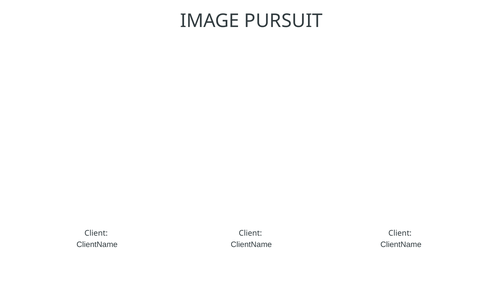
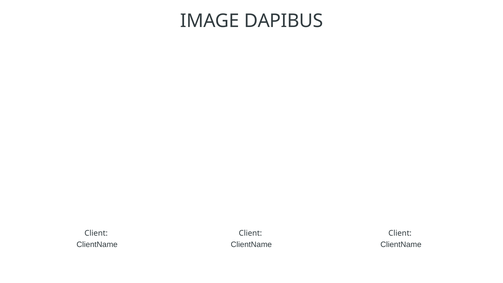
PURSUIT: PURSUIT -> DAPIBUS
